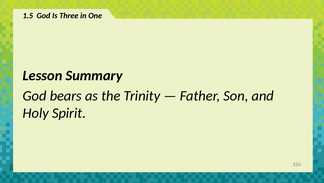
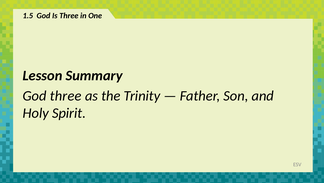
God bears: bears -> three
